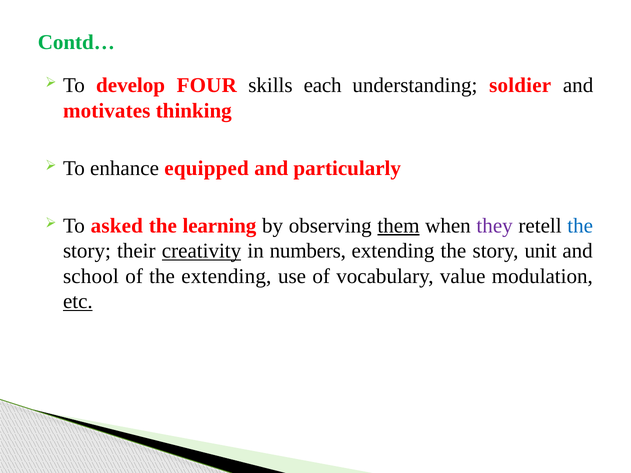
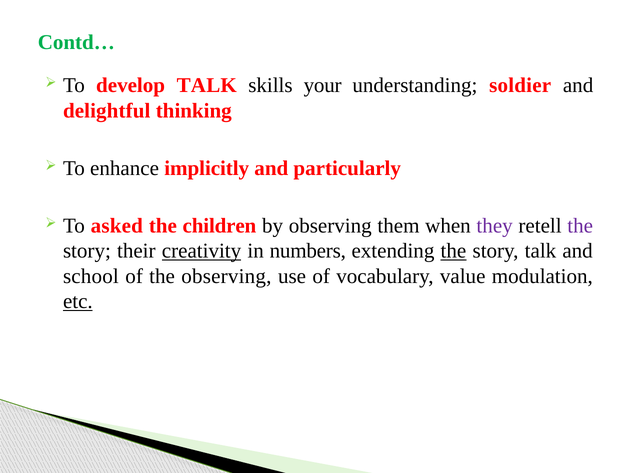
develop FOUR: FOUR -> TALK
each: each -> your
motivates: motivates -> delightful
equipped: equipped -> implicitly
learning: learning -> children
them underline: present -> none
the at (580, 226) colour: blue -> purple
the at (453, 251) underline: none -> present
story unit: unit -> talk
the extending: extending -> observing
